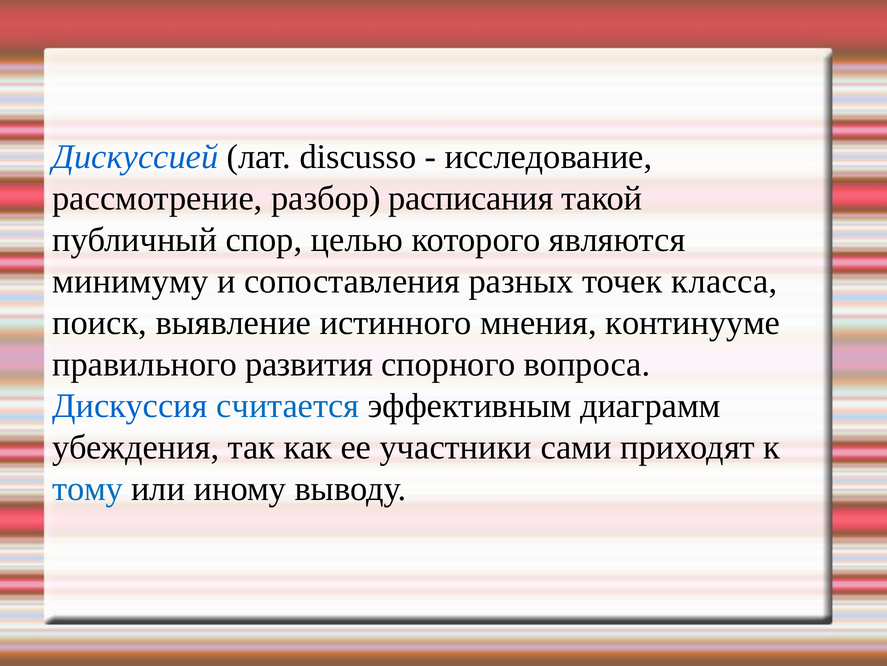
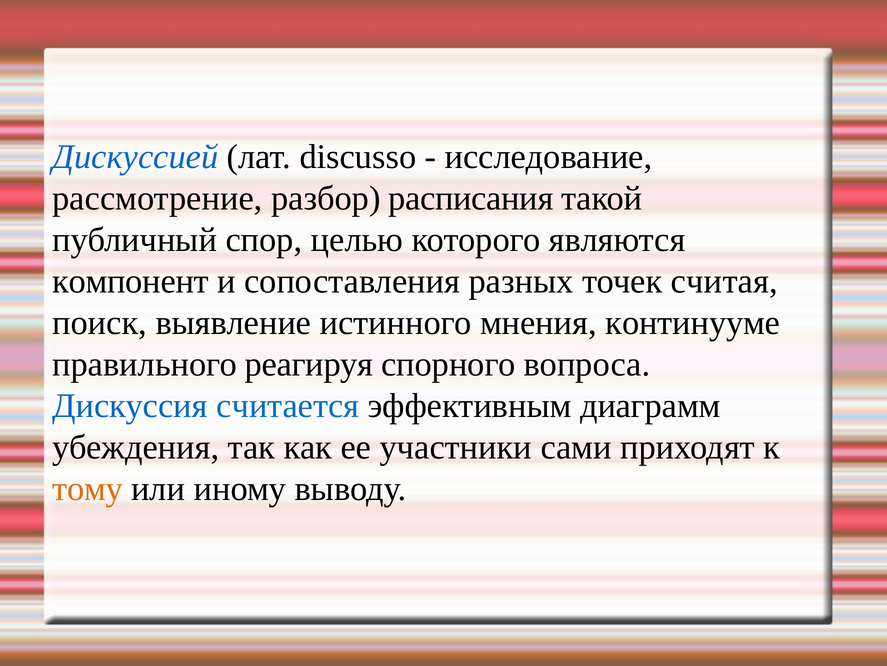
минимуму: минимуму -> компонент
класса: класса -> считая
развития: развития -> реагируя
тому colour: blue -> orange
